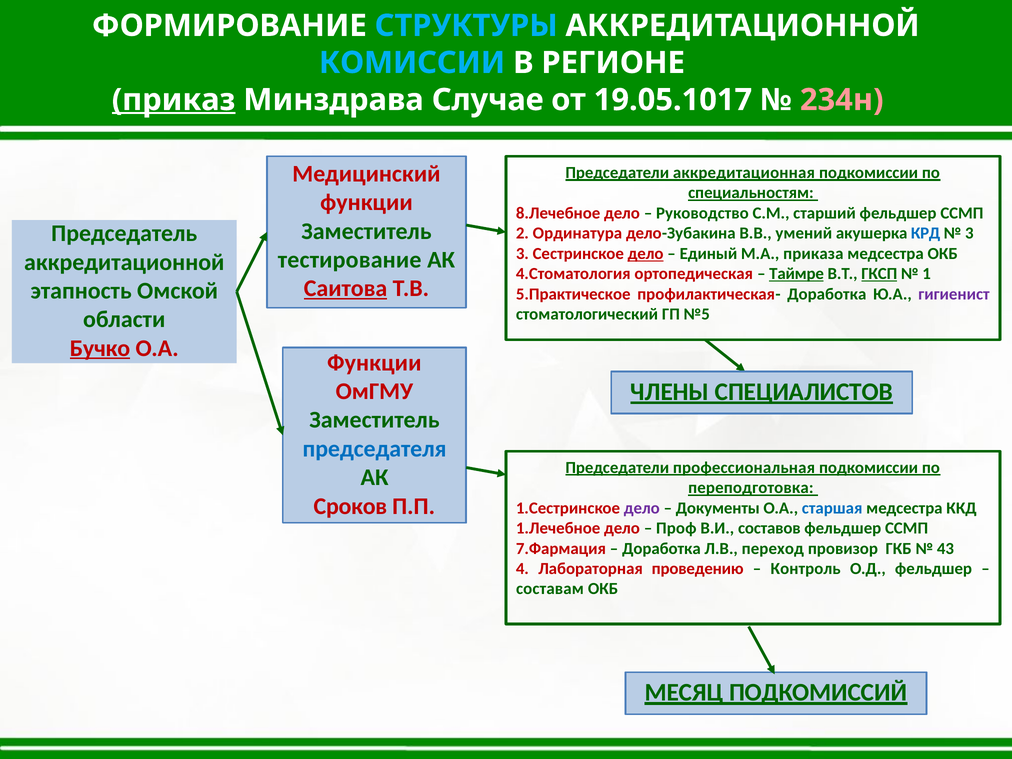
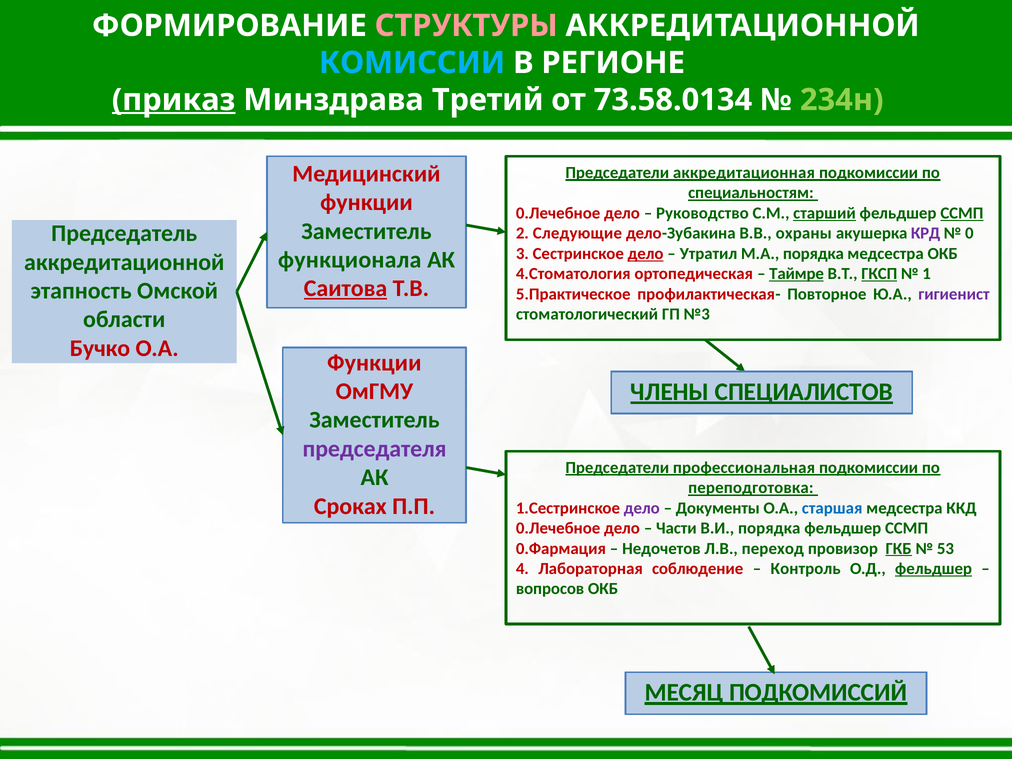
СТРУКТУРЫ colour: light blue -> pink
Случае: Случае -> Третий
19.05.1017: 19.05.1017 -> 73.58.0134
234н colour: pink -> light green
8.Лечебное at (558, 213): 8.Лечебное -> 0.Лечебное
старший underline: none -> present
ССМП at (962, 213) underline: none -> present
Ординатура: Ординатура -> Следующие
умений: умений -> охраны
КРД colour: blue -> purple
3 at (969, 233): 3 -> 0
Единый: Единый -> Утратил
М.А приказа: приказа -> порядка
тестирование: тестирование -> функционала
профилактическая- Доработка: Доработка -> Повторное
№5: №5 -> №3
Бучко underline: present -> none
председателя colour: blue -> purple
Сроков: Сроков -> Сроках
1.Лечебное at (558, 528): 1.Лечебное -> 0.Лечебное
Проф: Проф -> Части
В.И составов: составов -> порядка
7.Фармация: 7.Фармация -> 0.Фармация
Доработка at (661, 548): Доработка -> Недочетов
ГКБ underline: none -> present
43: 43 -> 53
проведению: проведению -> соблюдение
фельдшер at (933, 569) underline: none -> present
составам: составам -> вопросов
